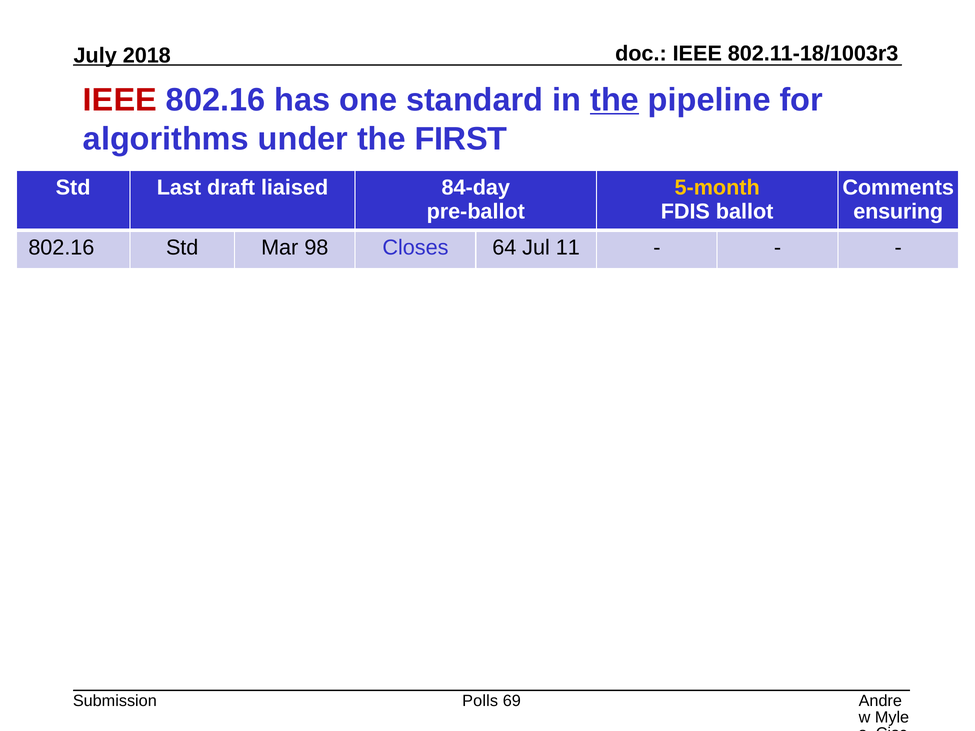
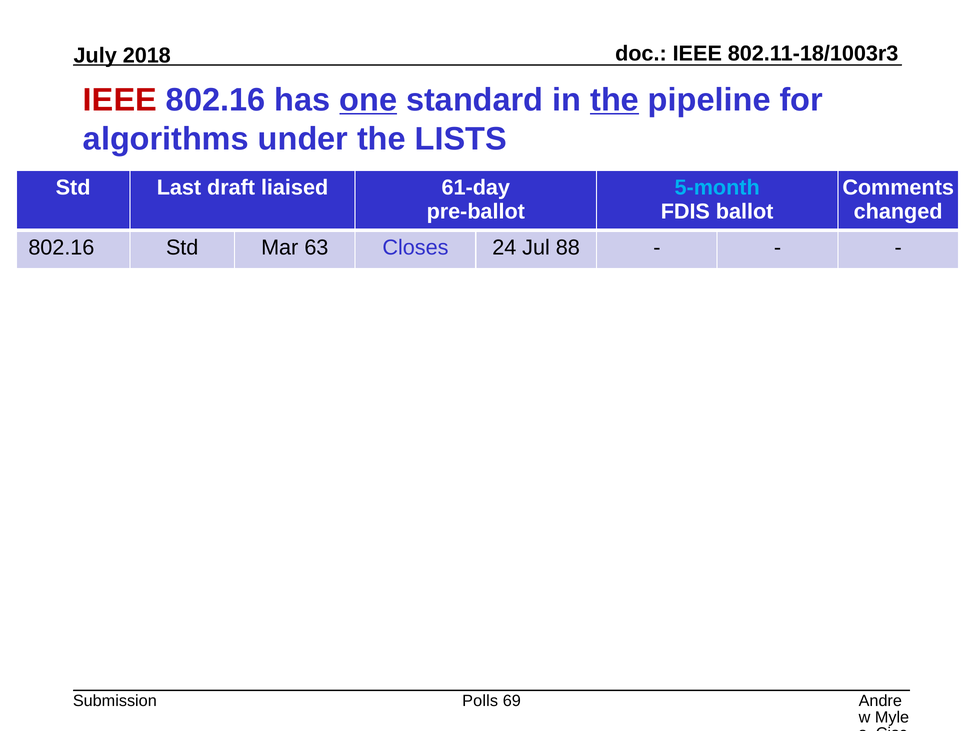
one underline: none -> present
FIRST: FIRST -> LISTS
84-day: 84-day -> 61-day
5-month colour: yellow -> light blue
ensuring: ensuring -> changed
98: 98 -> 63
64: 64 -> 24
11: 11 -> 88
